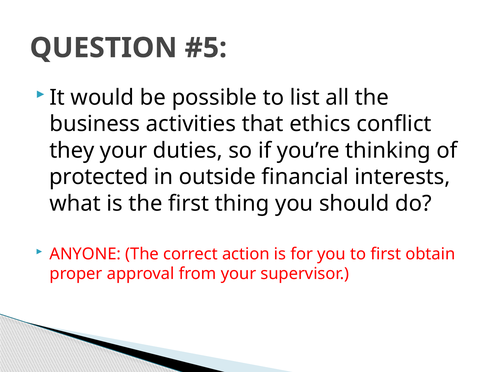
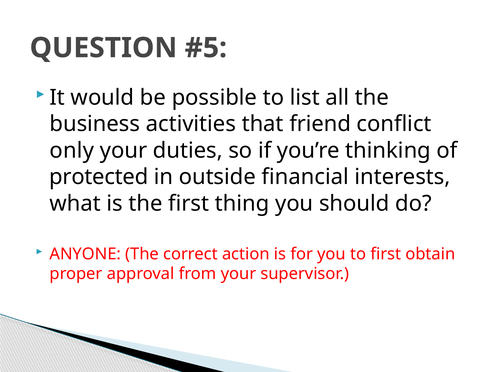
ethics: ethics -> friend
they: they -> only
